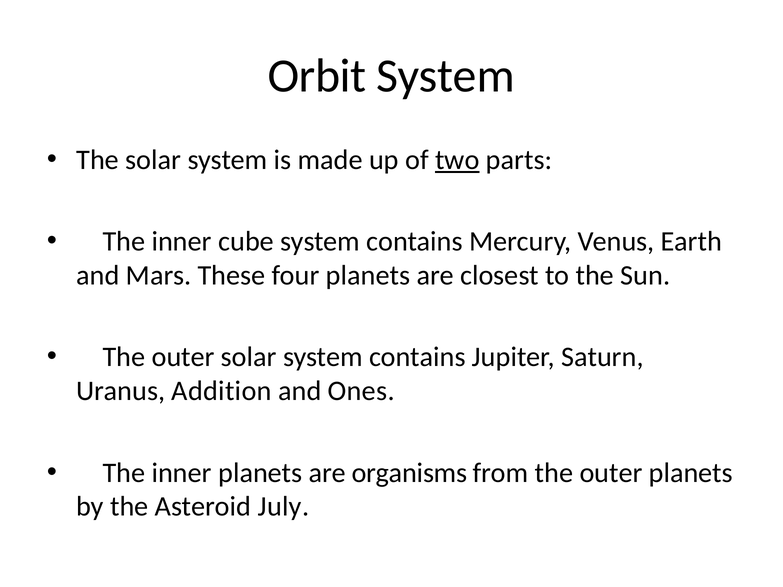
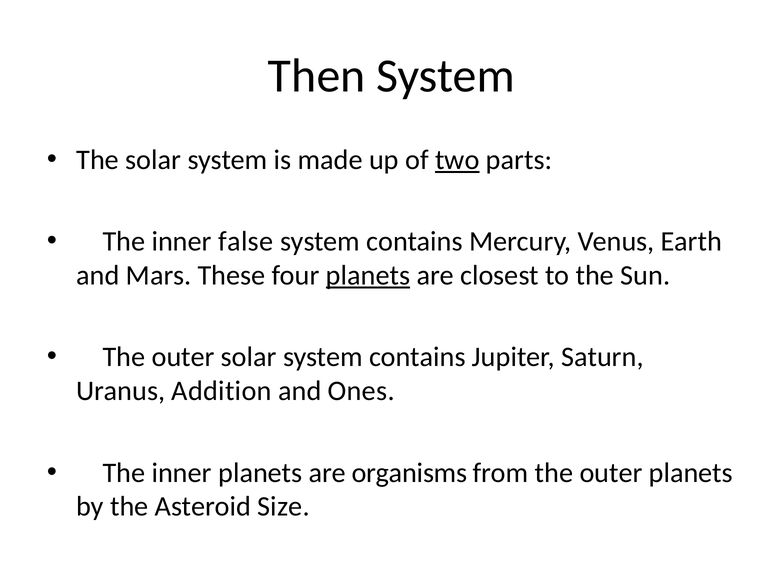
Orbit: Orbit -> Then
cube: cube -> false
planets at (368, 276) underline: none -> present
July: July -> Size
